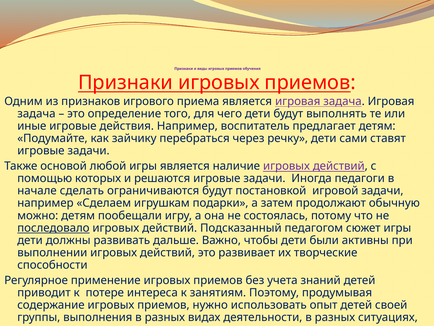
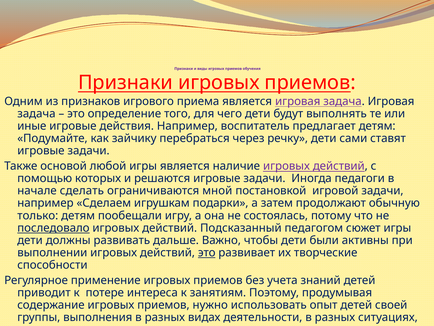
ограничиваются будут: будут -> мной
можно: можно -> только
это at (207, 252) underline: none -> present
